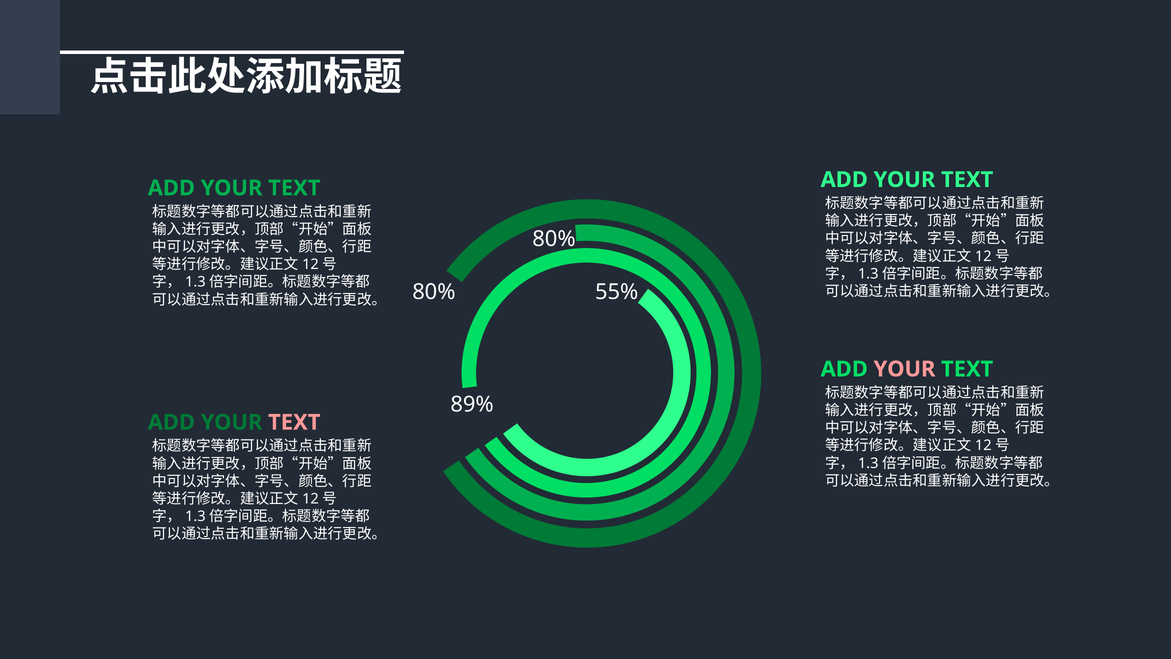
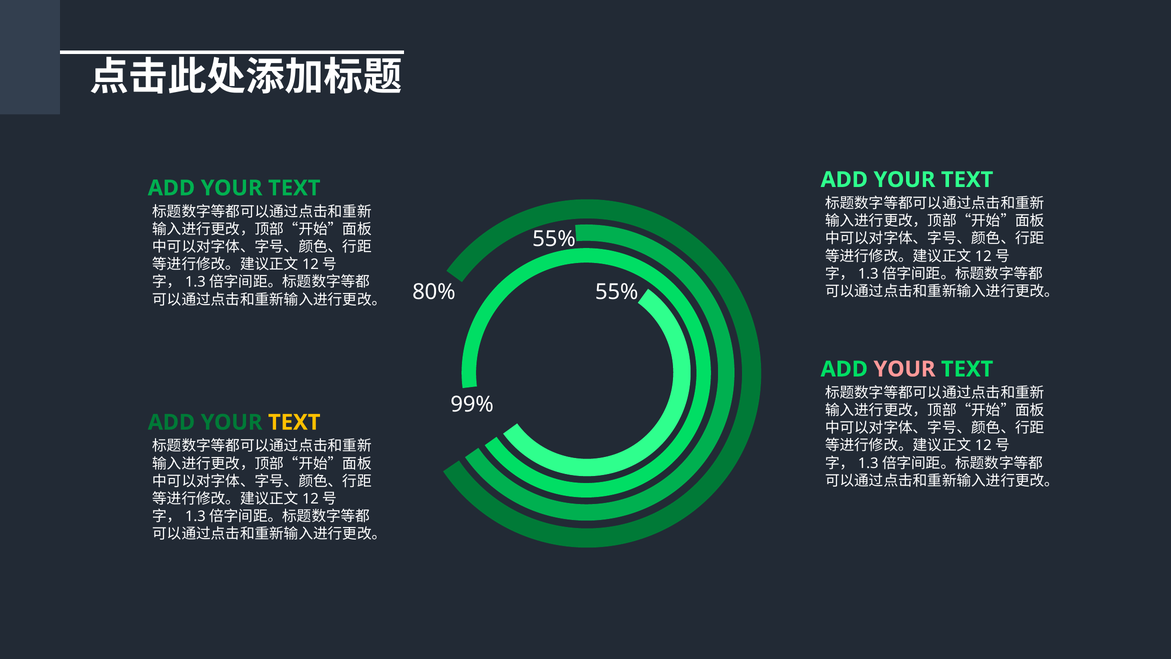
80% at (554, 239): 80% -> 55%
89%: 89% -> 99%
TEXT at (294, 422) colour: pink -> yellow
